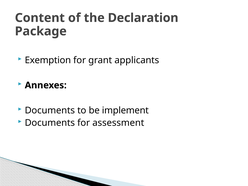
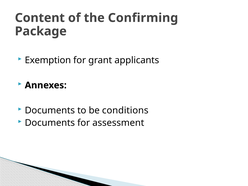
Declaration: Declaration -> Confirming
implement: implement -> conditions
